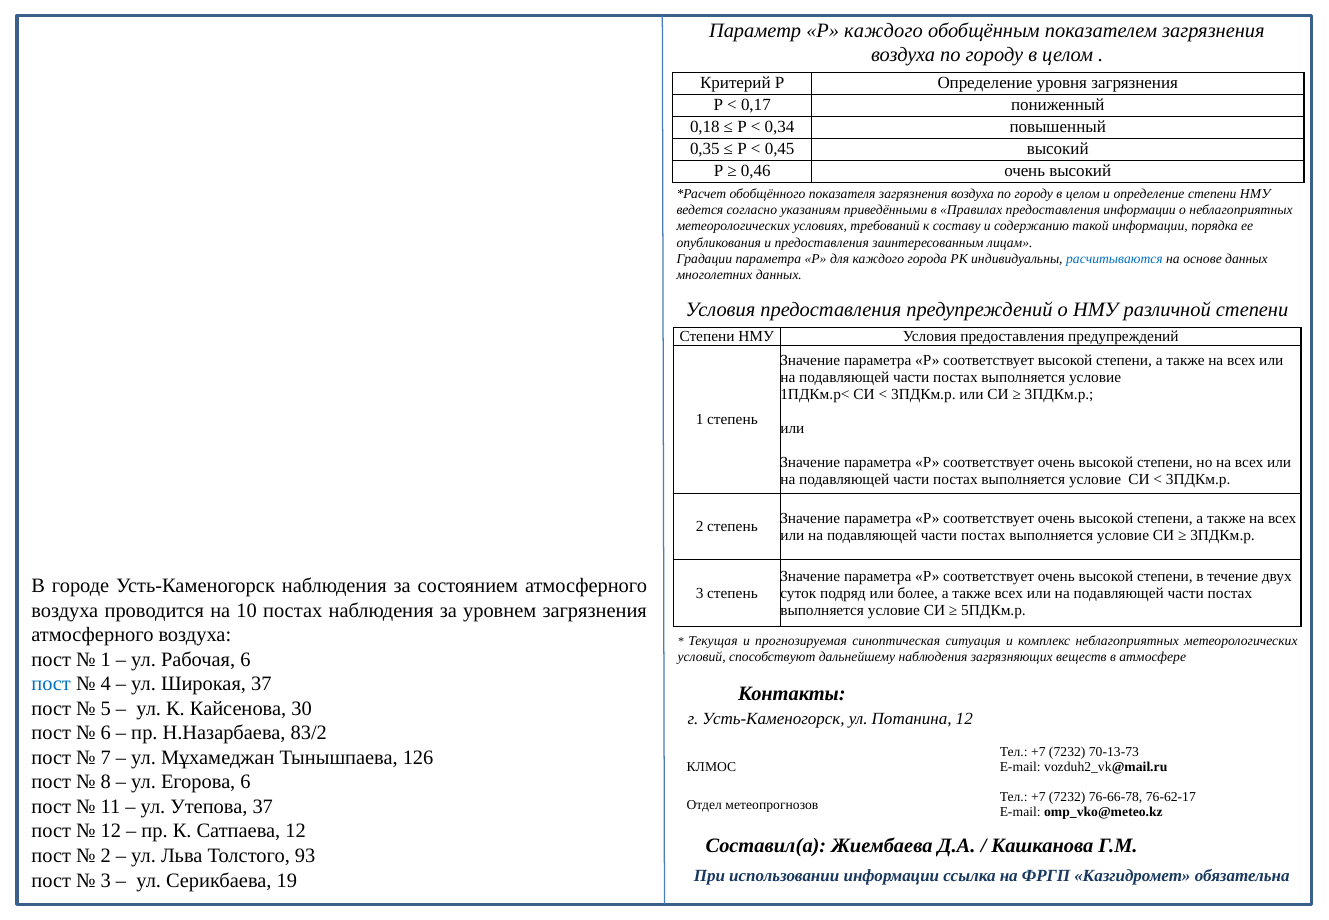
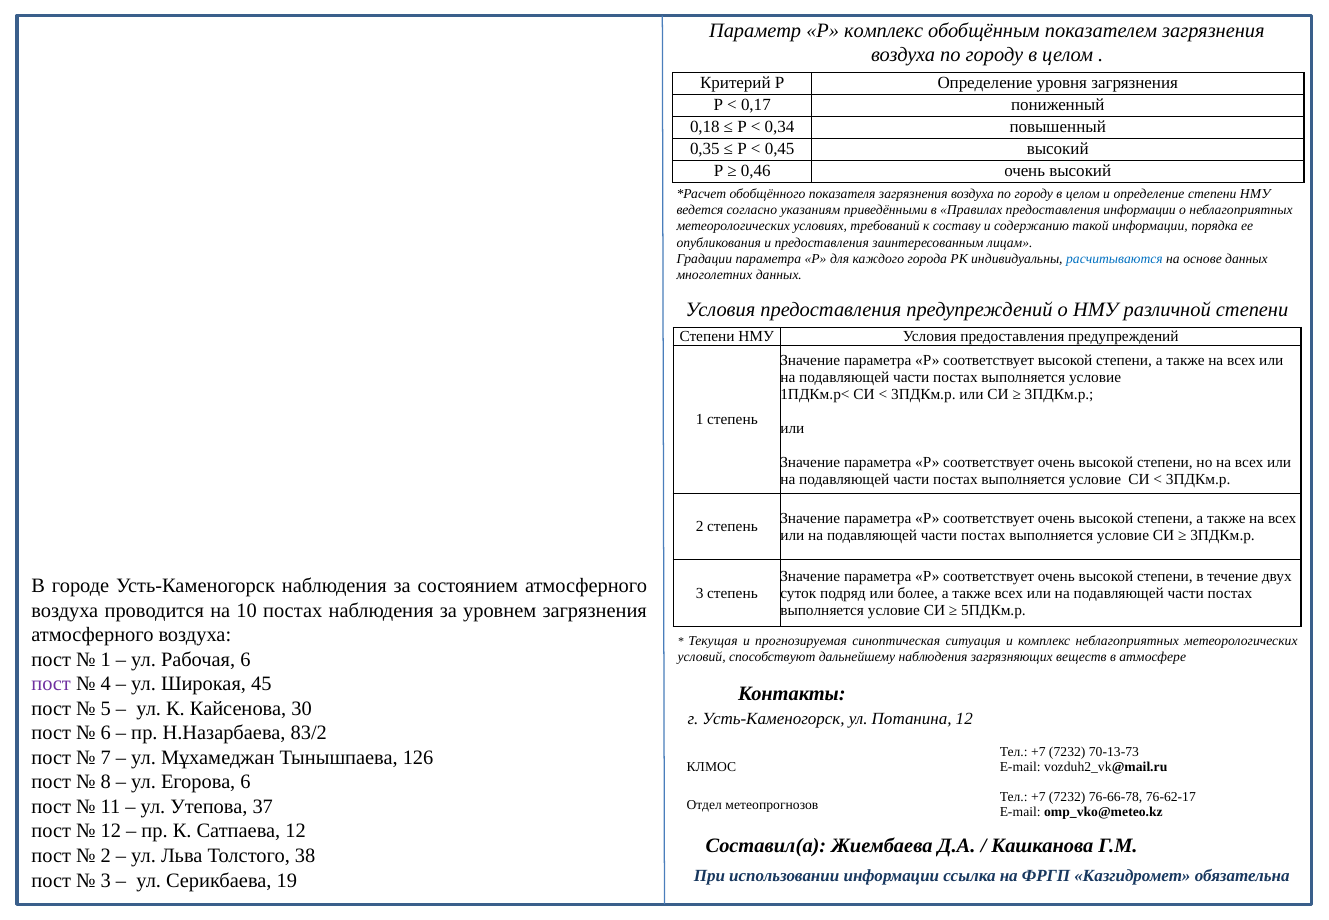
Р каждого: каждого -> комплекс
пост at (51, 684) colour: blue -> purple
Широкая 37: 37 -> 45
93: 93 -> 38
